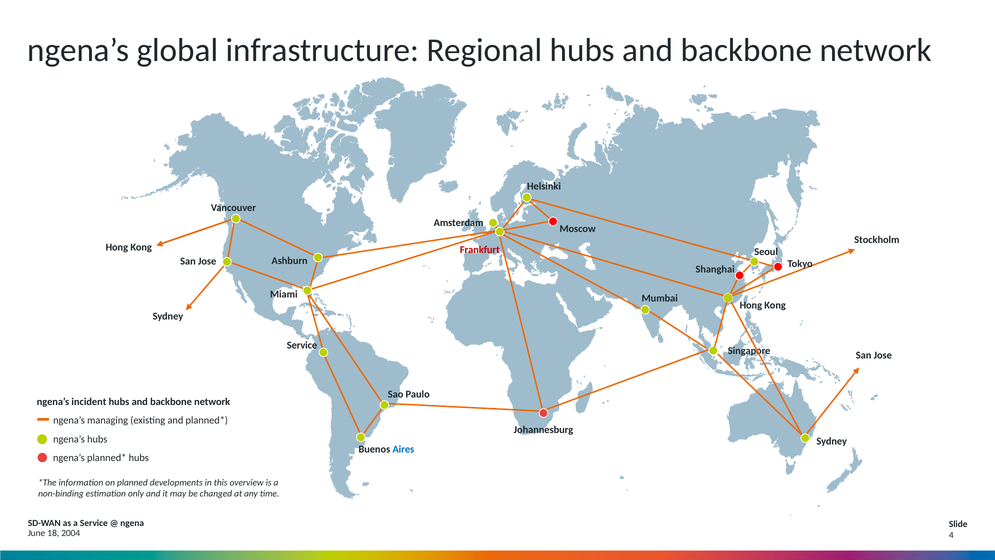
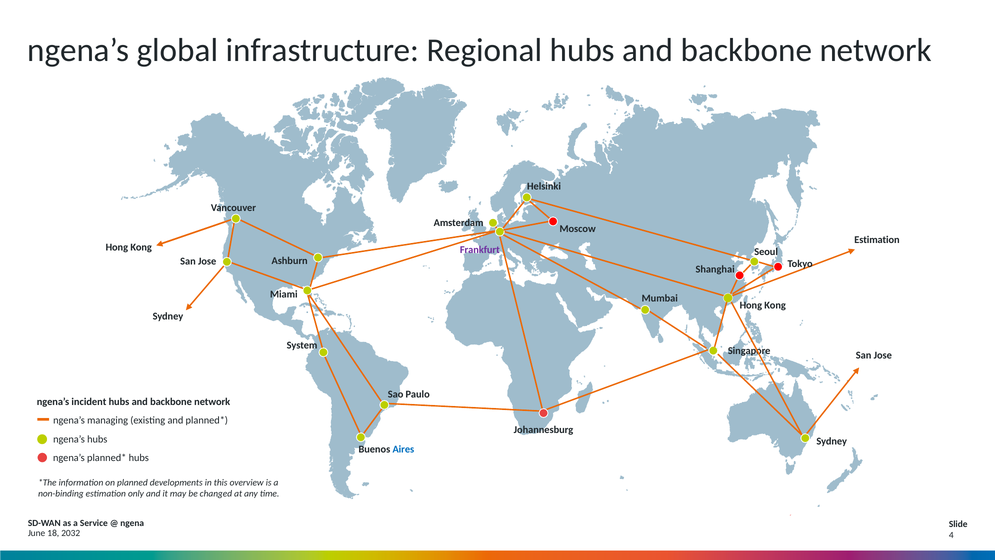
Stockholm at (877, 240): Stockholm -> Estimation
Frankfurt colour: red -> purple
Service at (302, 345): Service -> System
2004: 2004 -> 2032
